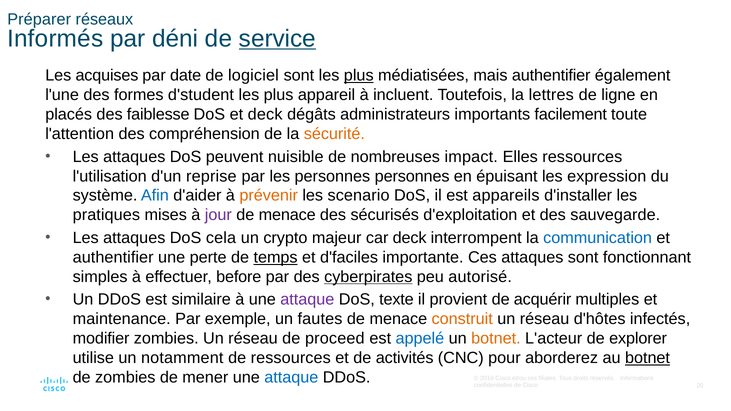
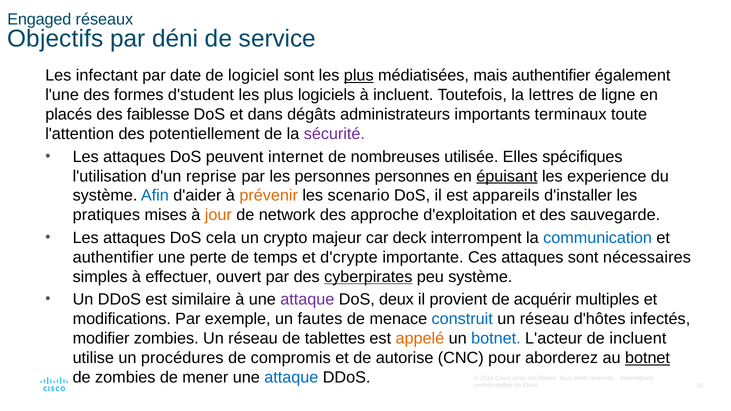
Préparer: Préparer -> Engaged
Informés: Informés -> Objectifs
service underline: present -> none
acquises: acquises -> infectant
appareil: appareil -> logiciels
et deck: deck -> dans
facilement: facilement -> terminaux
compréhension: compréhension -> potentiellement
sécurité colour: orange -> purple
nuisible: nuisible -> internet
impact: impact -> utilisée
Elles ressources: ressources -> spécifiques
épuisant underline: none -> present
expression: expression -> experience
jour colour: purple -> orange
menace at (287, 215): menace -> network
sécurisés: sécurisés -> approche
temps underline: present -> none
d'faciles: d'faciles -> d'crypte
fonctionnant: fonctionnant -> nécessaires
before: before -> ouvert
peu autorisé: autorisé -> système
texte: texte -> deux
maintenance: maintenance -> modifications
construit colour: orange -> blue
proceed: proceed -> tablettes
appelé colour: blue -> orange
botnet at (496, 339) colour: orange -> blue
de explorer: explorer -> incluent
notamment: notamment -> procédures
de ressources: ressources -> compromis
activités: activités -> autorise
